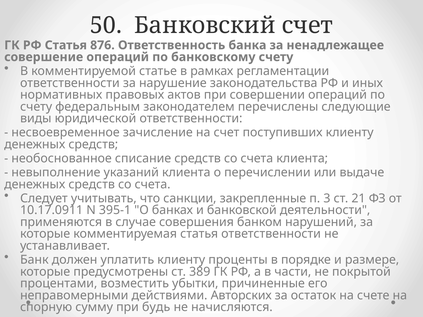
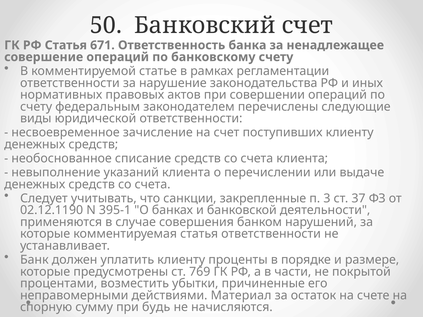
876: 876 -> 671
21: 21 -> 37
10.17.0911: 10.17.0911 -> 02.12.1190
389: 389 -> 769
Авторских: Авторских -> Материал
